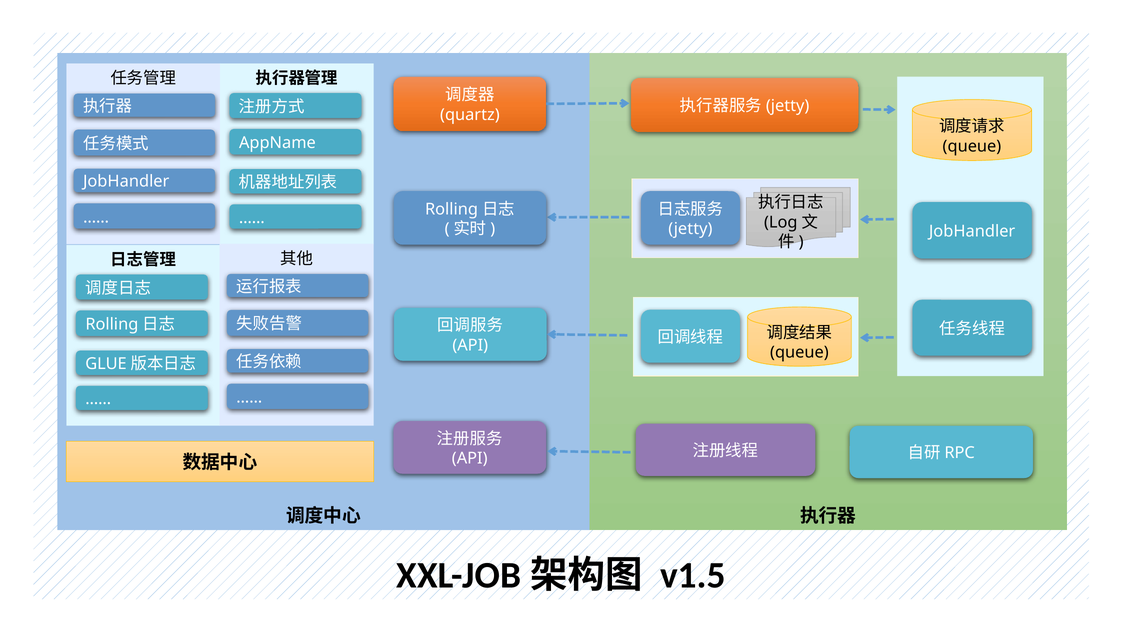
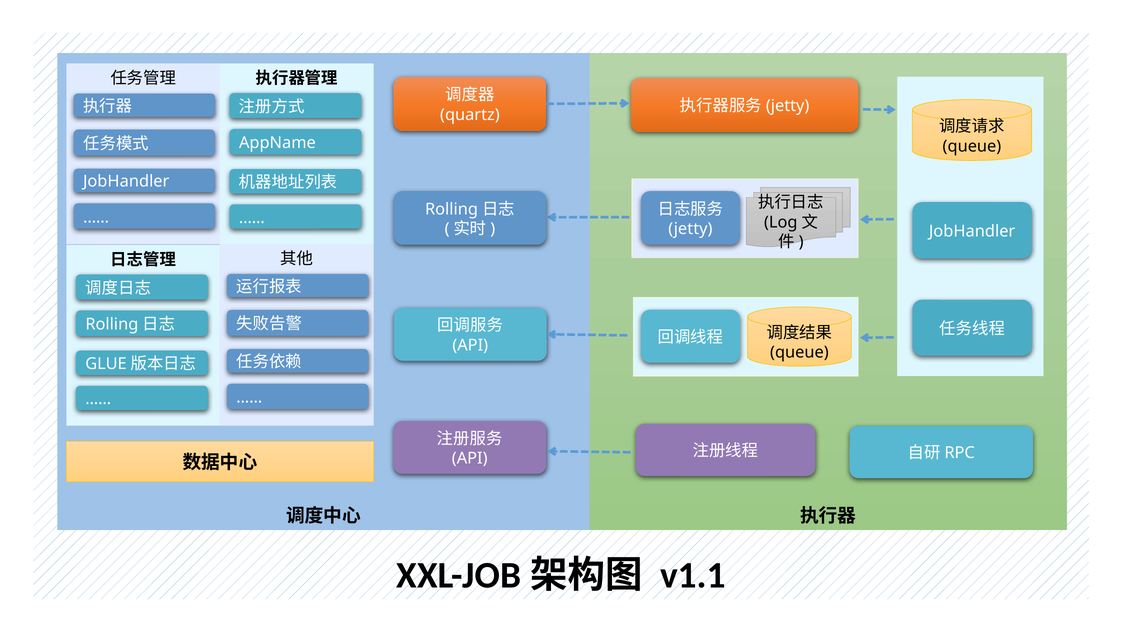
v1.5: v1.5 -> v1.1
